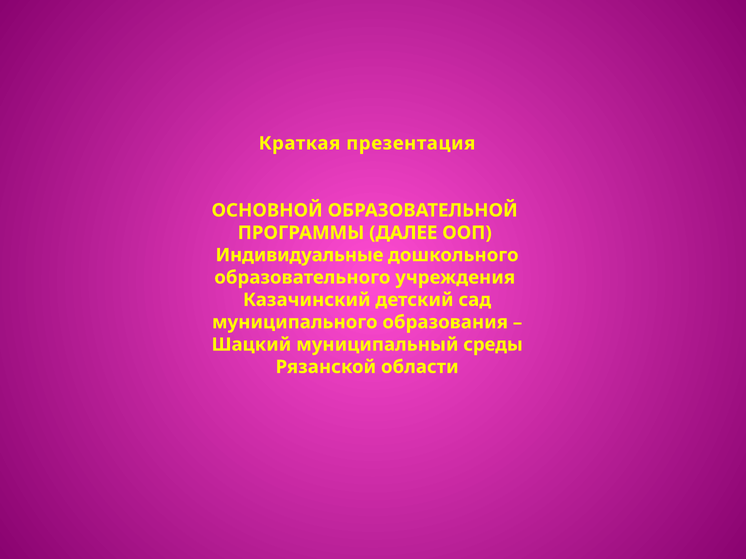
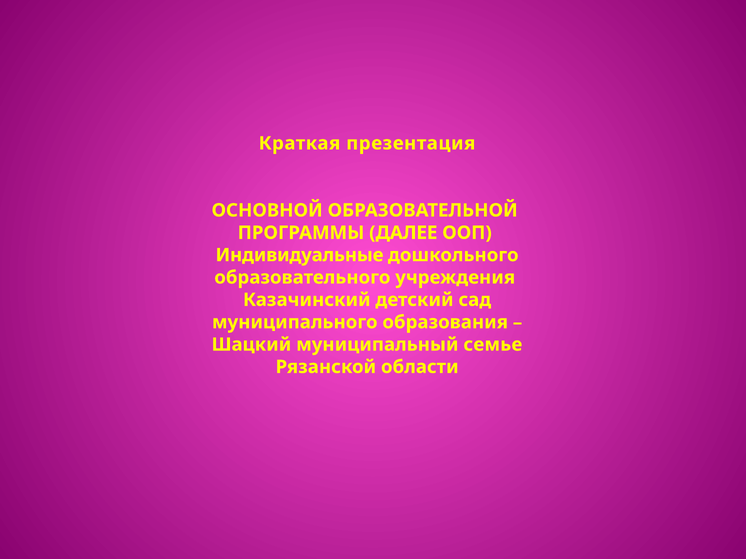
среды: среды -> семье
